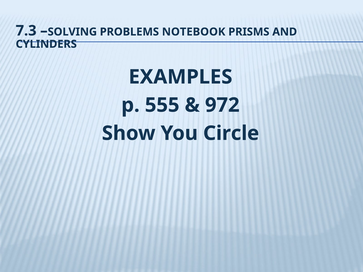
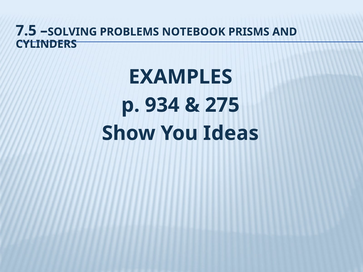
7.3: 7.3 -> 7.5
555: 555 -> 934
972: 972 -> 275
Circle: Circle -> Ideas
